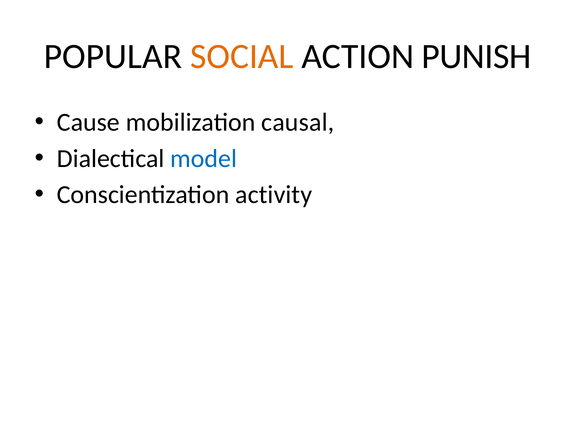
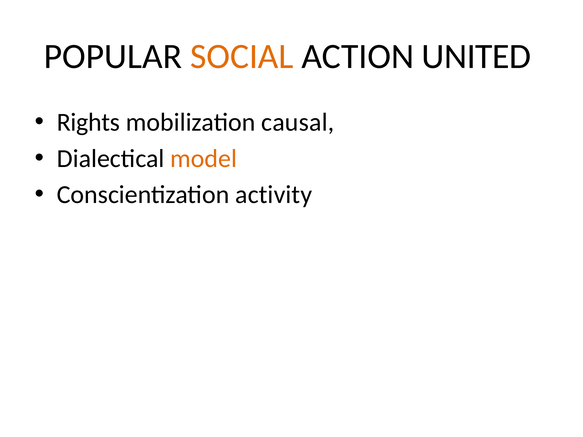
PUNISH: PUNISH -> UNITED
Cause: Cause -> Rights
model colour: blue -> orange
